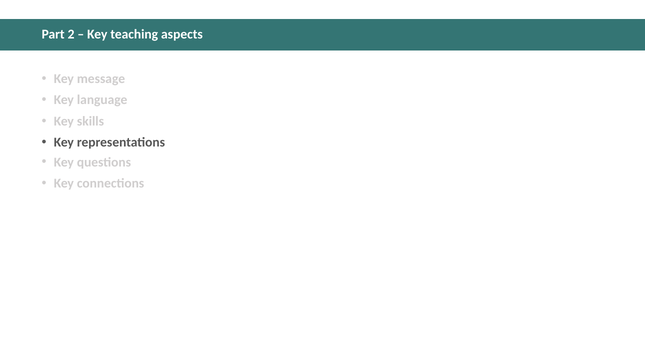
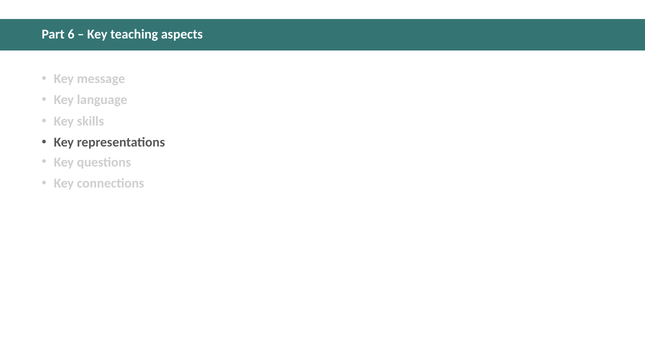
2: 2 -> 6
